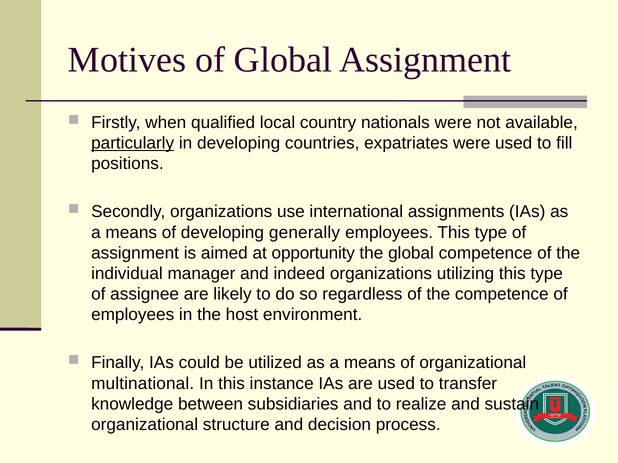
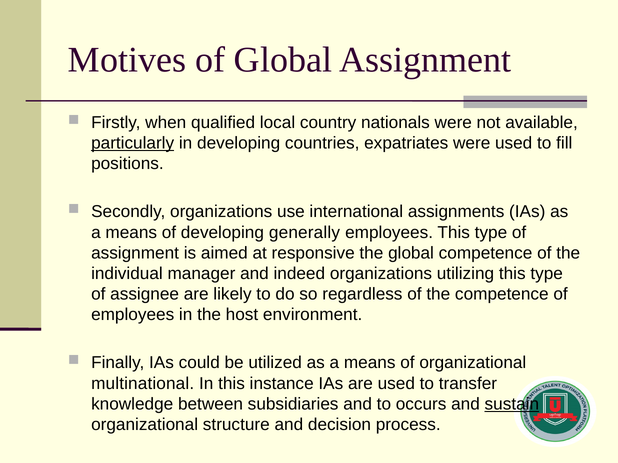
opportunity: opportunity -> responsive
realize: realize -> occurs
sustain underline: none -> present
